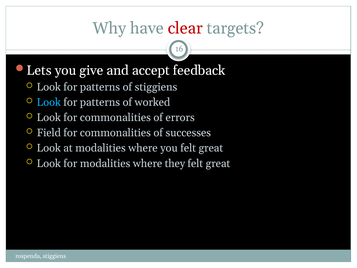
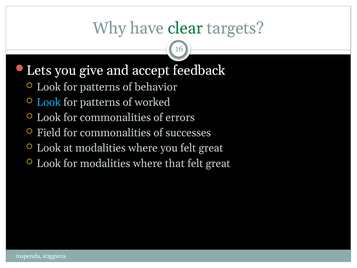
clear colour: red -> green
of stiggiens: stiggiens -> behavior
they: they -> that
